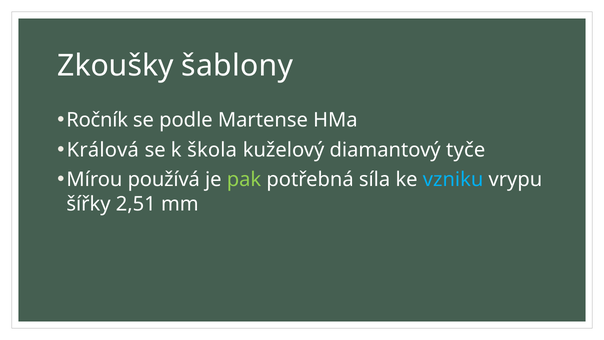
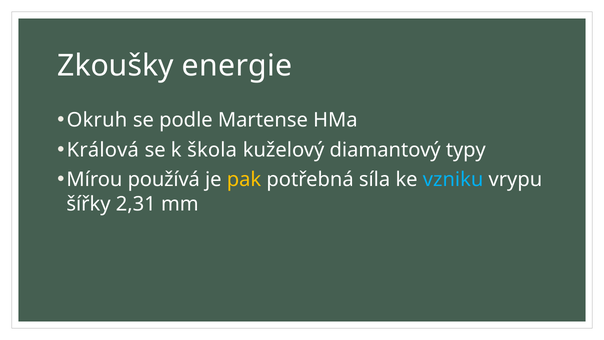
šablony: šablony -> energie
Ročník: Ročník -> Okruh
tyče: tyče -> typy
pak colour: light green -> yellow
2,51: 2,51 -> 2,31
